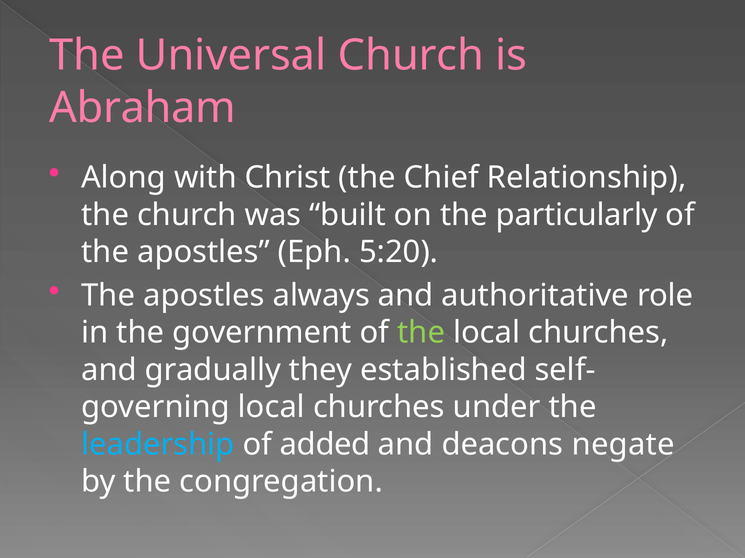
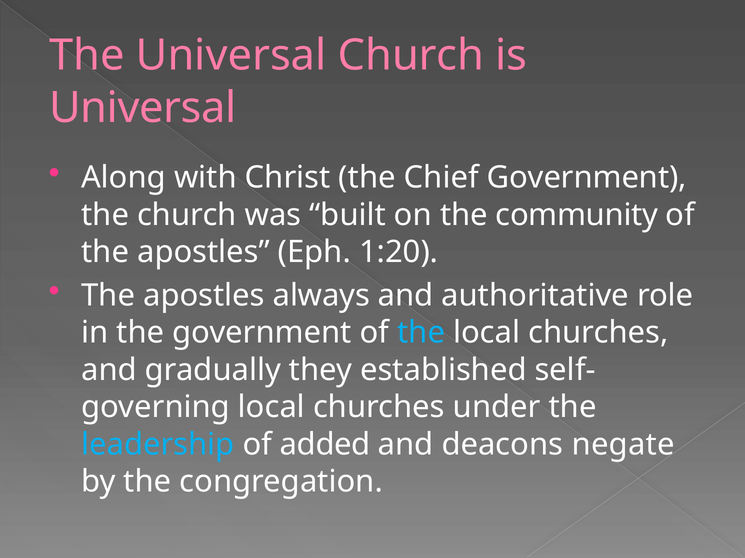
Abraham at (143, 108): Abraham -> Universal
Chief Relationship: Relationship -> Government
particularly: particularly -> community
5:20: 5:20 -> 1:20
the at (421, 333) colour: light green -> light blue
